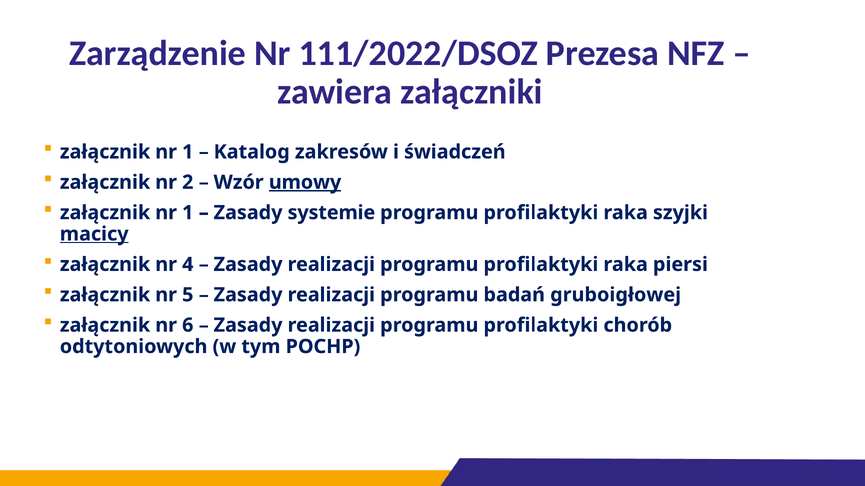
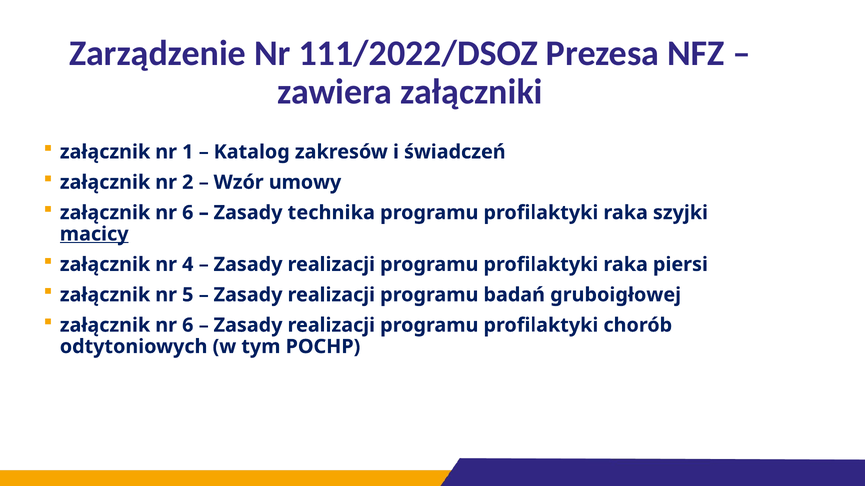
umowy underline: present -> none
1 at (188, 213): 1 -> 6
systemie: systemie -> technika
